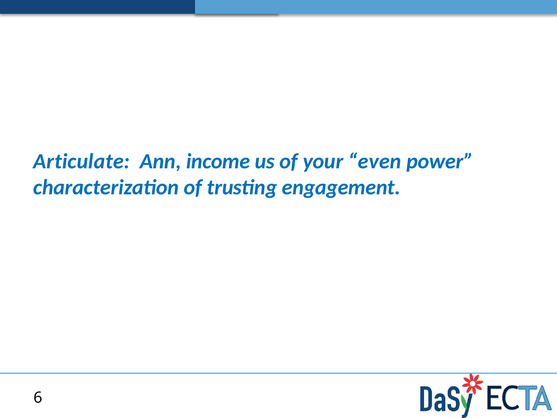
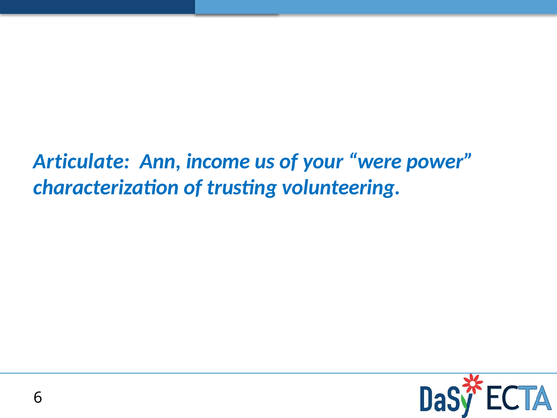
even: even -> were
engagement: engagement -> volunteering
